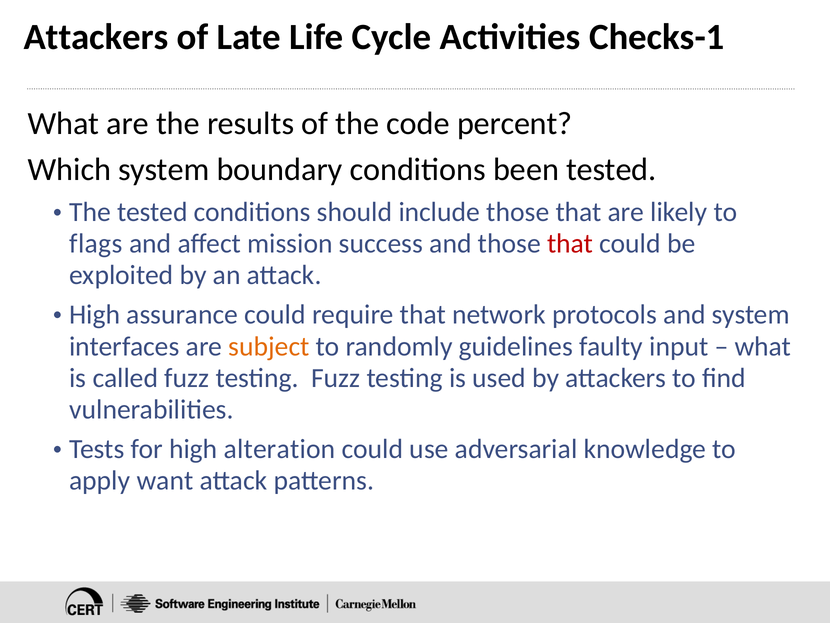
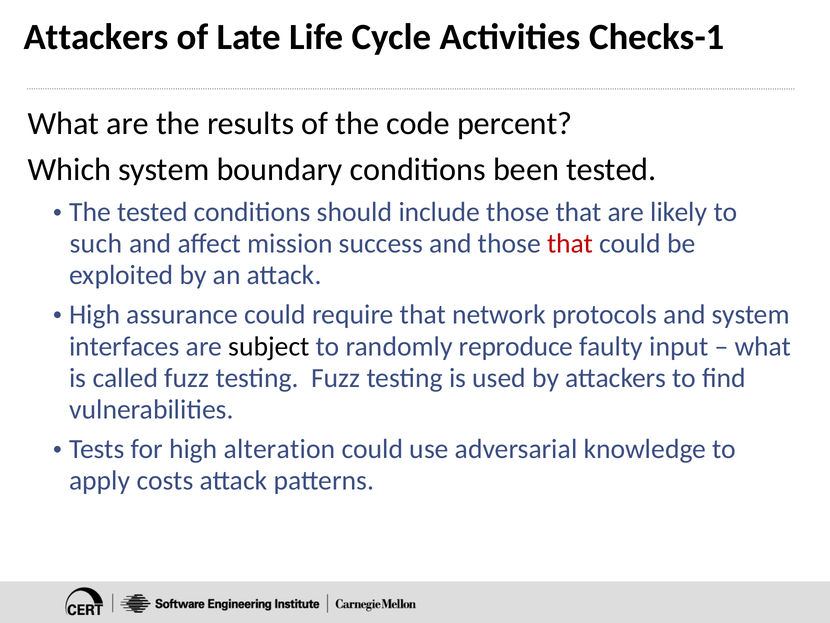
flags: flags -> such
subject colour: orange -> black
guidelines: guidelines -> reproduce
want: want -> costs
